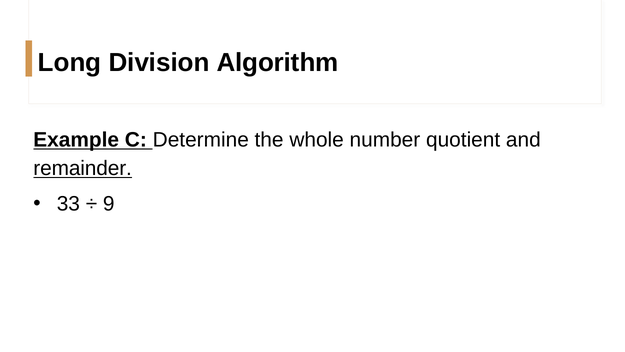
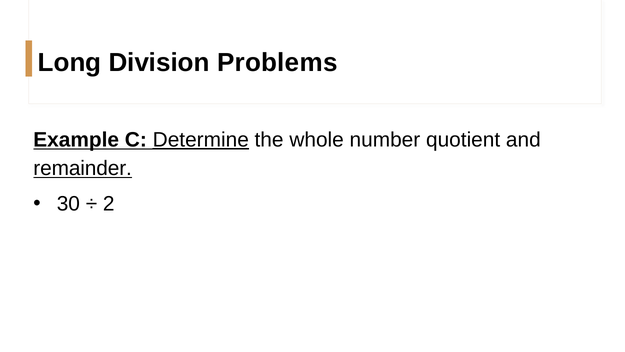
Algorithm: Algorithm -> Problems
Determine underline: none -> present
33: 33 -> 30
9: 9 -> 2
